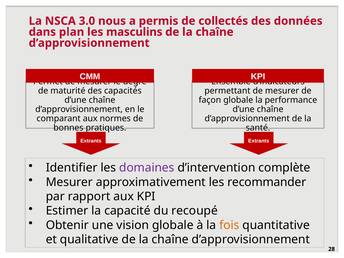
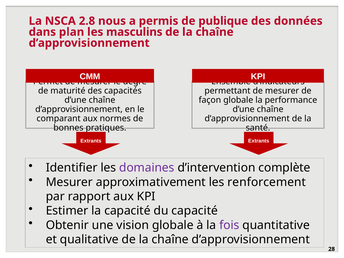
3.0: 3.0 -> 2.8
collectés: collectés -> publique
recommander: recommander -> renforcement
du recoupé: recoupé -> capacité
fois colour: orange -> purple
